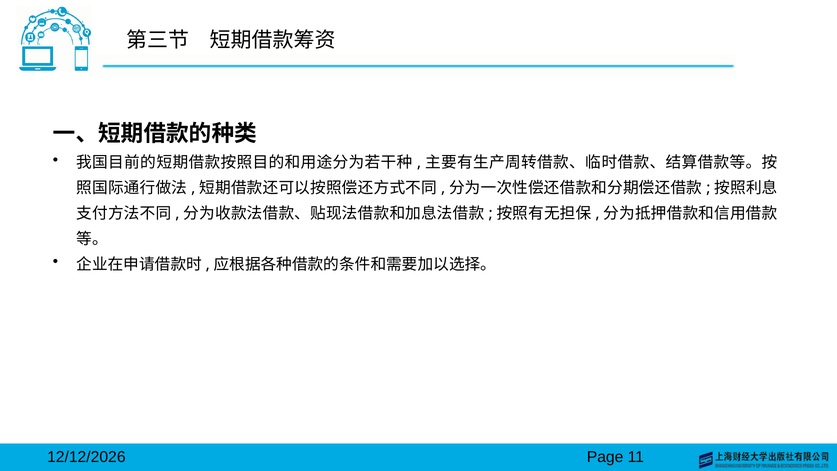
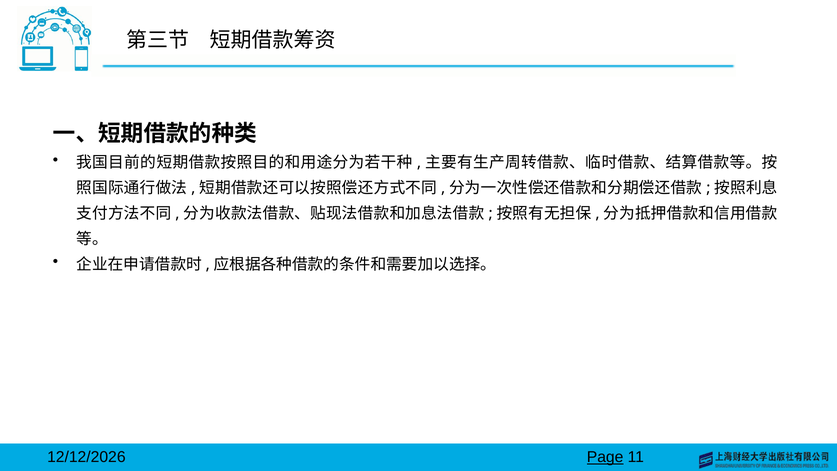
Page underline: none -> present
